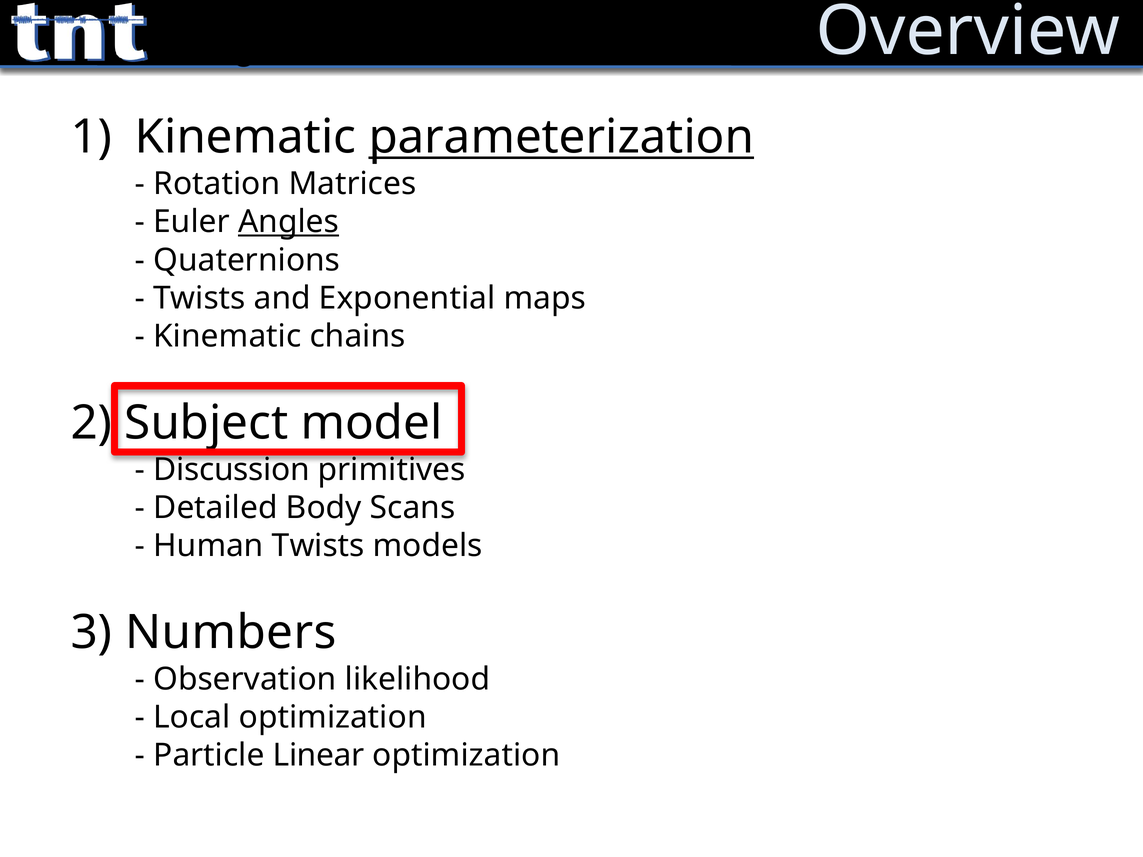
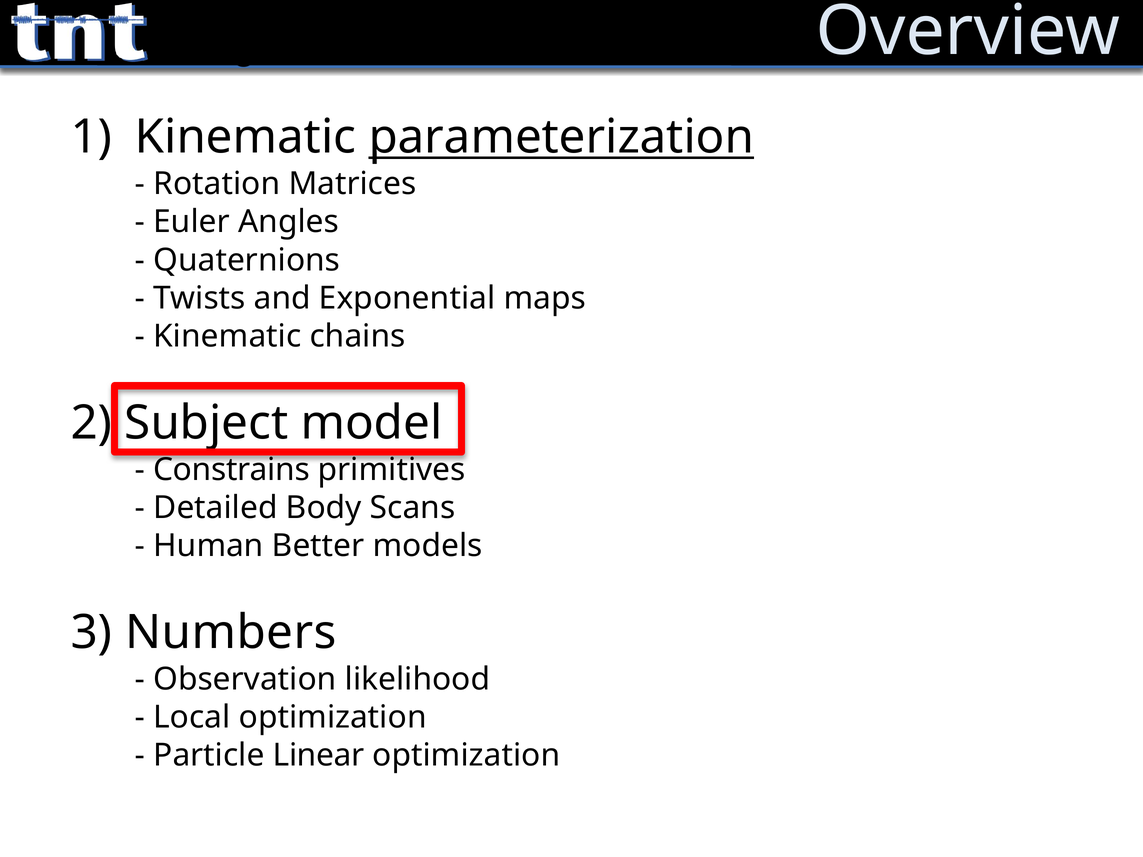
Angles underline: present -> none
Discussion: Discussion -> Constrains
Human Twists: Twists -> Better
